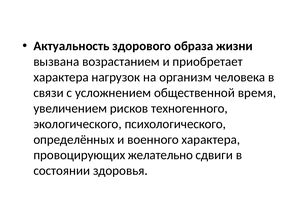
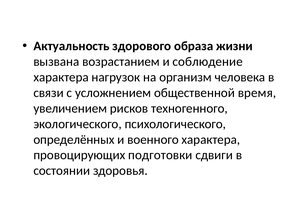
приобретает: приобретает -> соблюдение
желательно: желательно -> подготовки
